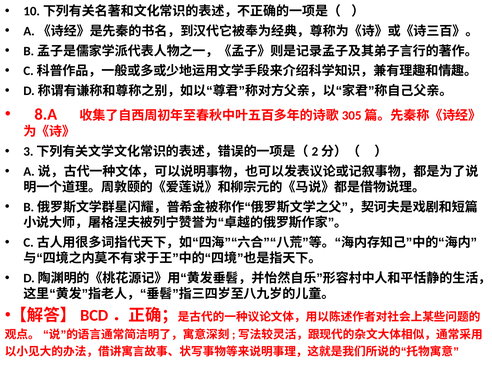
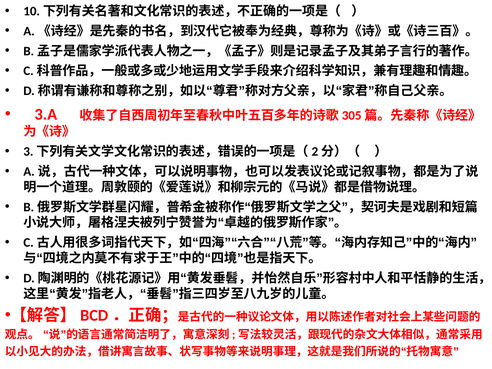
8.A: 8.A -> 3.A
